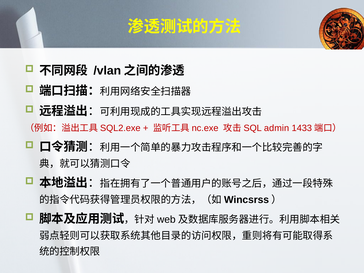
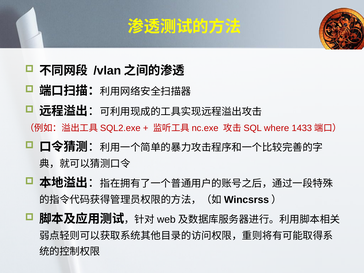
admin: admin -> where
